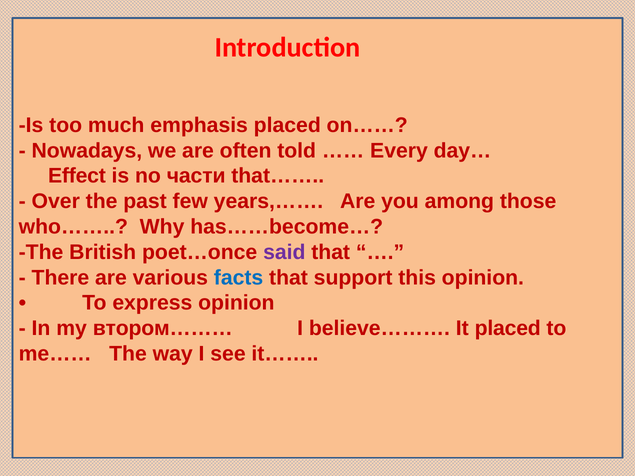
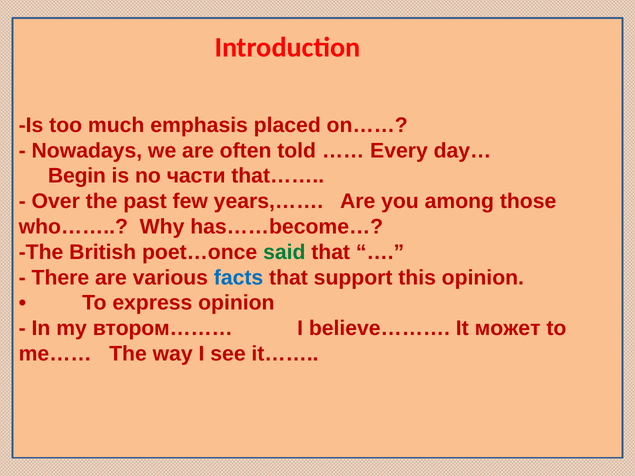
Effect: Effect -> Begin
said colour: purple -> green
It placed: placed -> может
